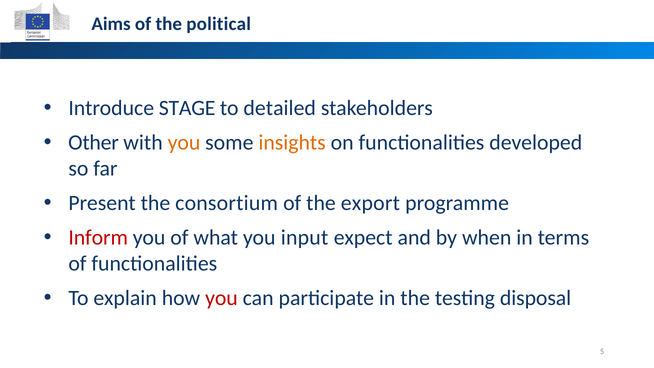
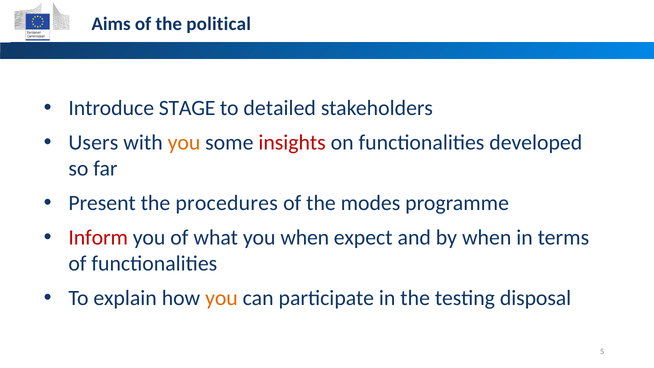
Other: Other -> Users
insights colour: orange -> red
consortium: consortium -> procedures
export: export -> modes
you input: input -> when
you at (221, 298) colour: red -> orange
